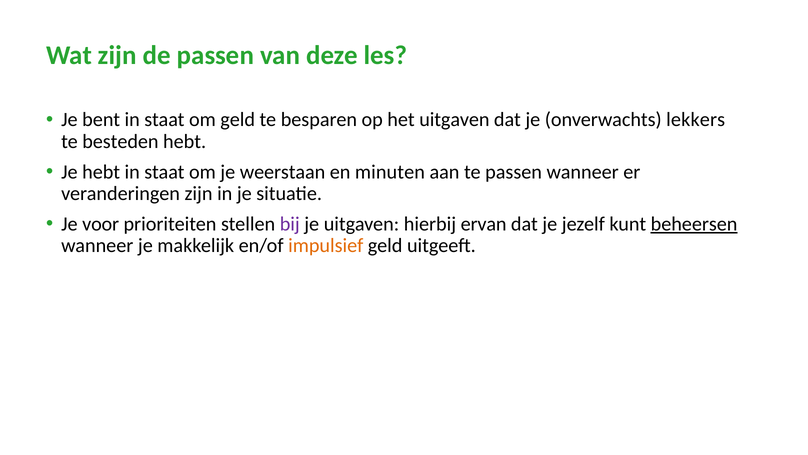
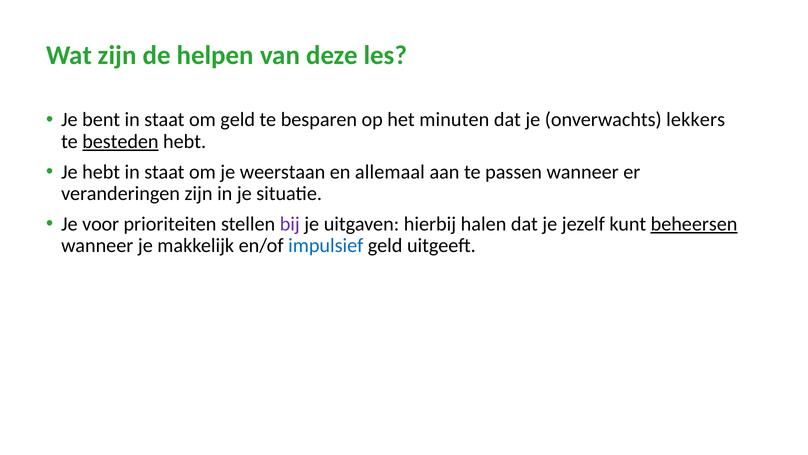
de passen: passen -> helpen
het uitgaven: uitgaven -> minuten
besteden underline: none -> present
minuten: minuten -> allemaal
ervan: ervan -> halen
impulsief colour: orange -> blue
